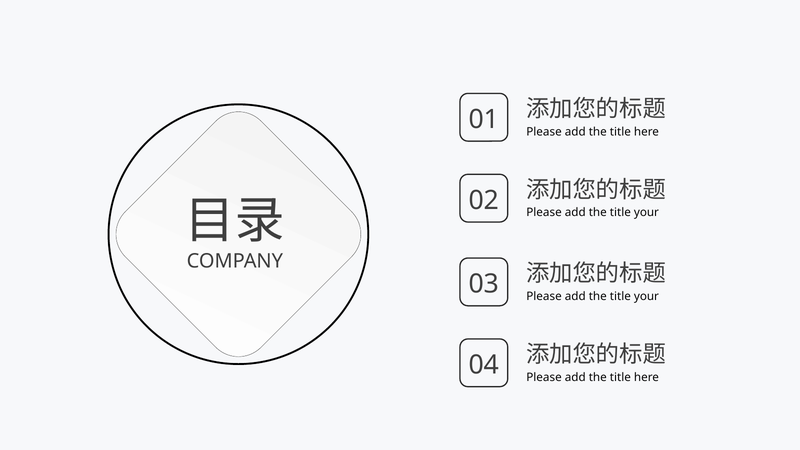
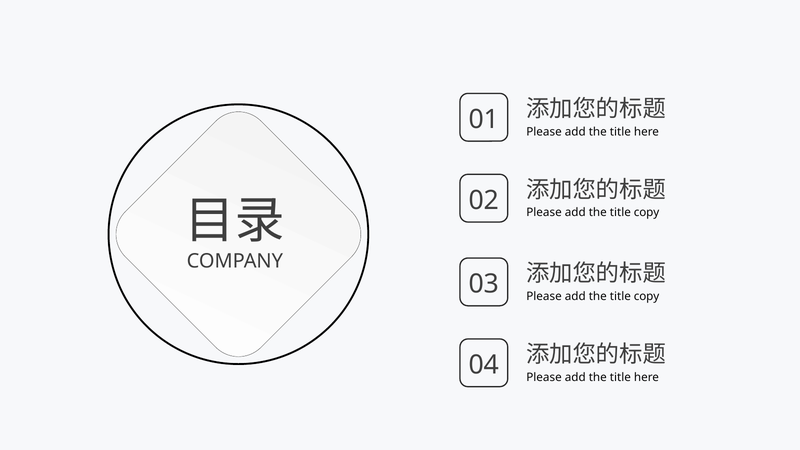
your at (646, 213): your -> copy
your at (646, 296): your -> copy
